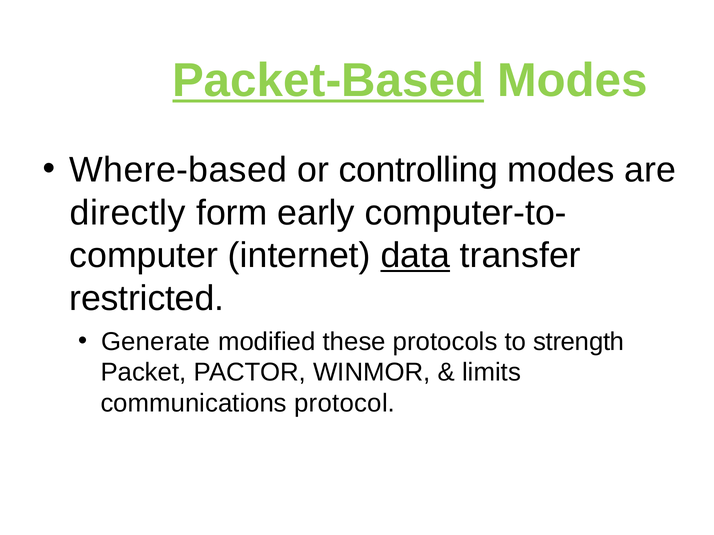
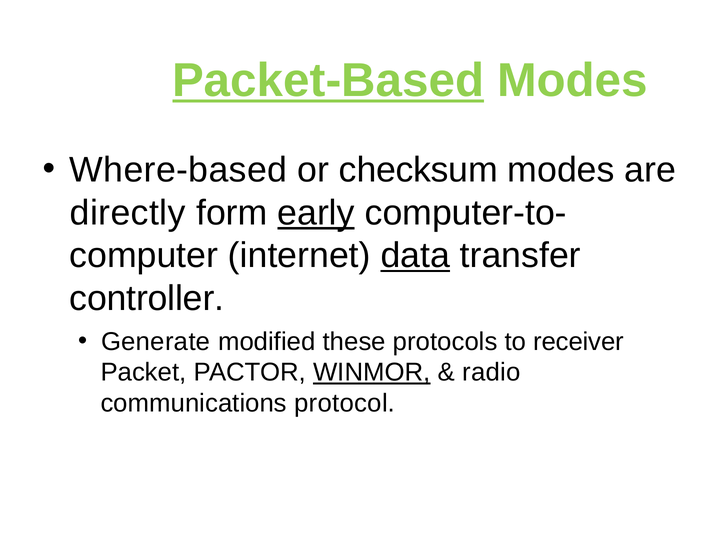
controlling: controlling -> checksum
early underline: none -> present
restricted: restricted -> controller
strength: strength -> receiver
WINMOR underline: none -> present
limits: limits -> radio
